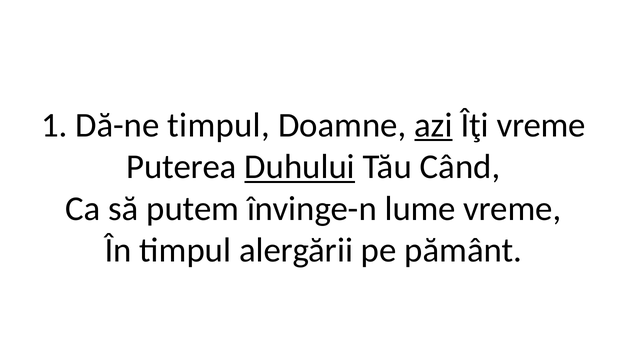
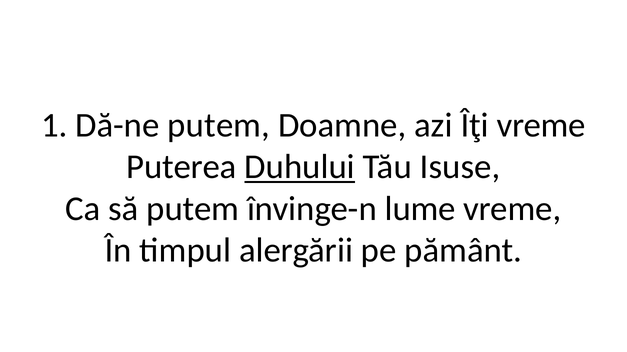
Dă-ne timpul: timpul -> putem
azi underline: present -> none
Când: Când -> Isuse
